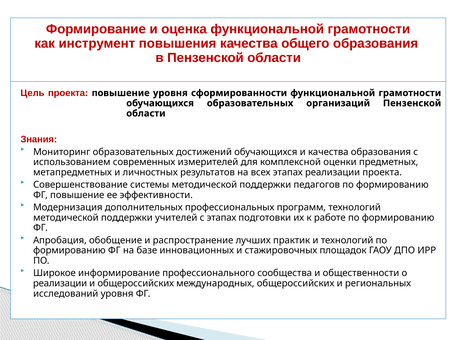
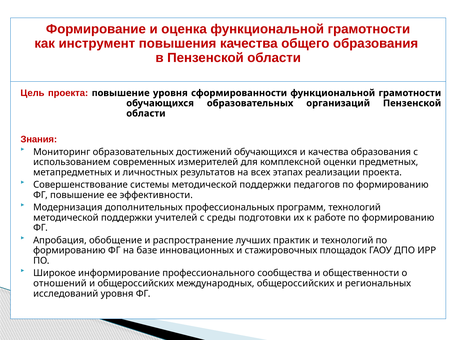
с этапах: этапах -> среды
реализации at (60, 283): реализации -> отношений
